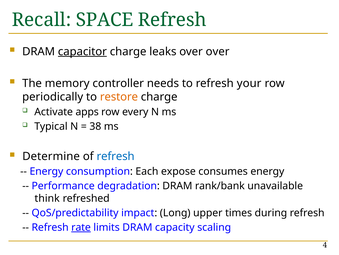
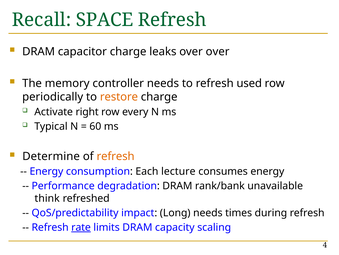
capacitor underline: present -> none
your: your -> used
apps: apps -> right
38: 38 -> 60
refresh at (116, 156) colour: blue -> orange
expose: expose -> lecture
Long upper: upper -> needs
